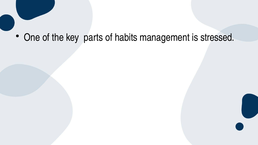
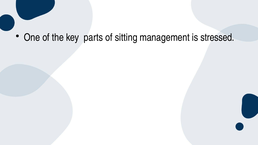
habits: habits -> sitting
